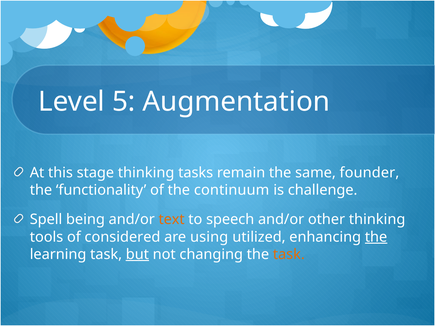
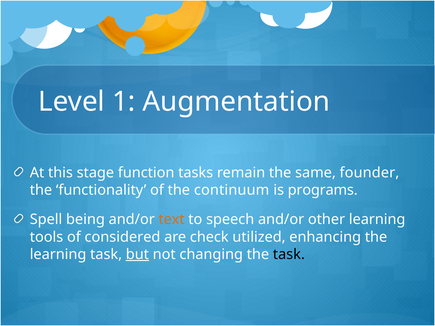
5: 5 -> 1
stage thinking: thinking -> function
challenge: challenge -> programs
other thinking: thinking -> learning
using: using -> check
the at (376, 237) underline: present -> none
task at (289, 254) colour: orange -> black
